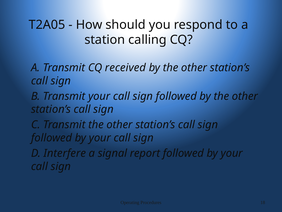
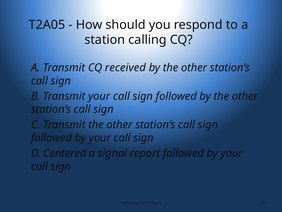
Interfere: Interfere -> Centered
